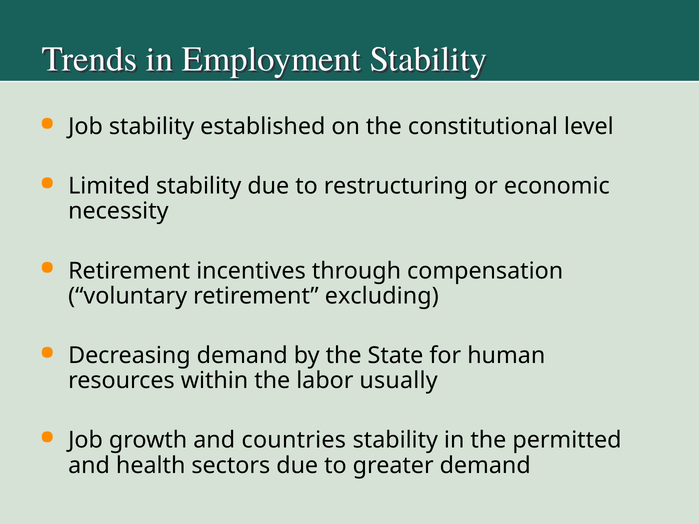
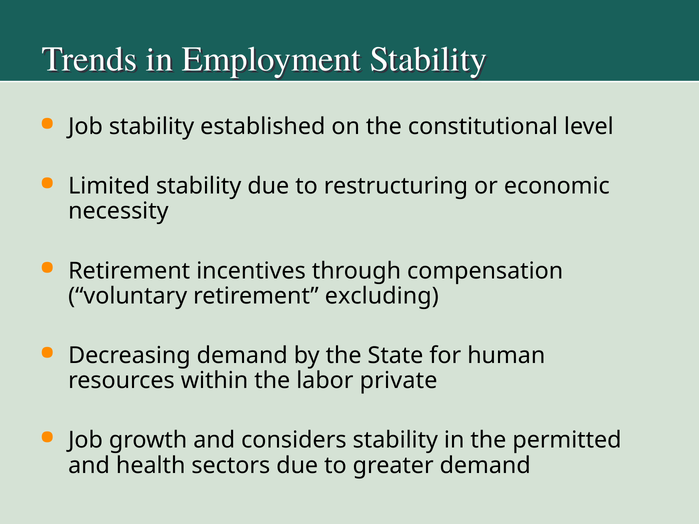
usually: usually -> private
countries: countries -> considers
